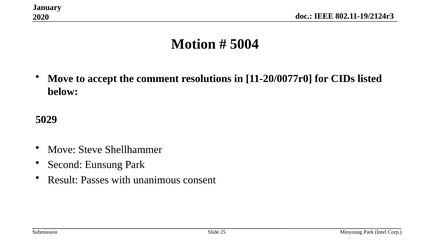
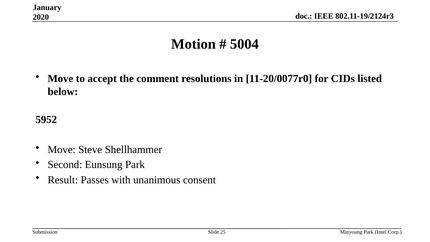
5029: 5029 -> 5952
